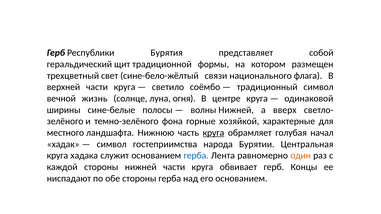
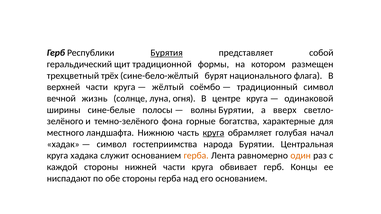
Бурятия underline: none -> present
свет: свет -> трёх
связи: связи -> бурят
светило: светило -> жёлтый
волны Нижней: Нижней -> Бурятии
хозяйкой: хозяйкой -> богатства
герба at (196, 156) colour: blue -> orange
